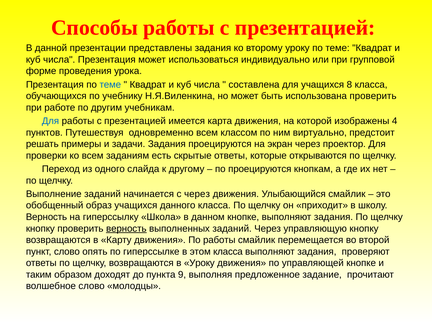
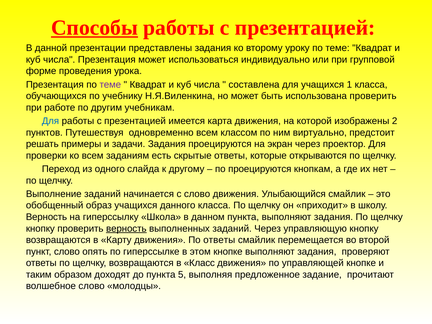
Способы underline: none -> present
теме at (110, 85) colour: blue -> purple
8: 8 -> 1
4: 4 -> 2
с через: через -> слово
данном кнопке: кнопке -> пункта
По работы: работы -> ответы
этом класса: класса -> кнопке
в Уроку: Уроку -> Класс
9: 9 -> 5
